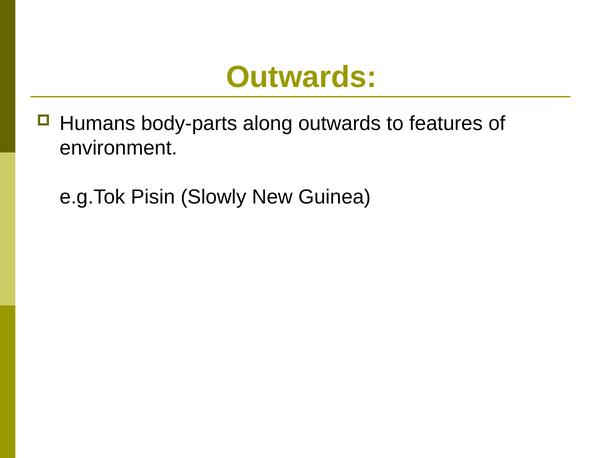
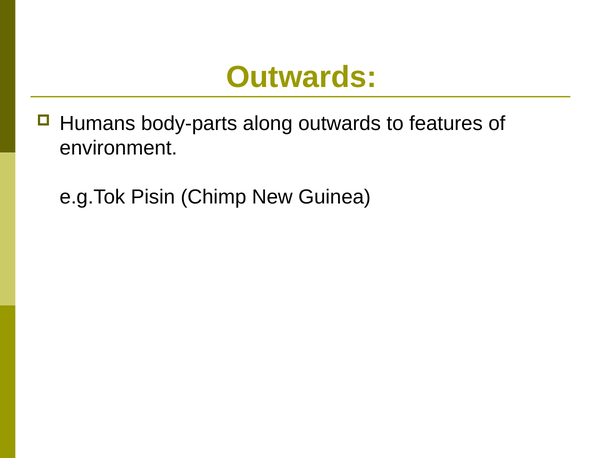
Slowly: Slowly -> Chimp
